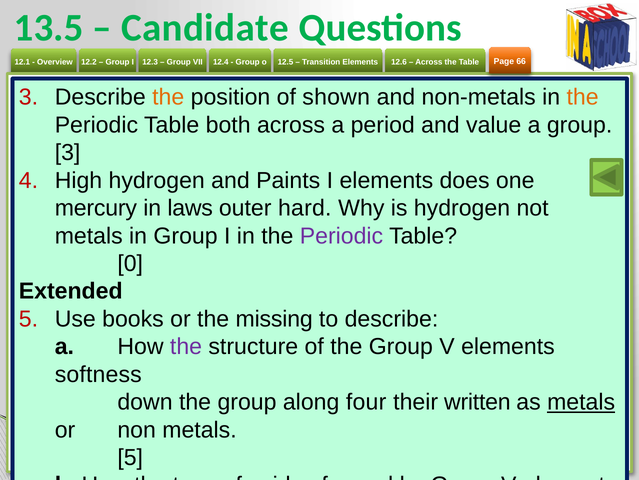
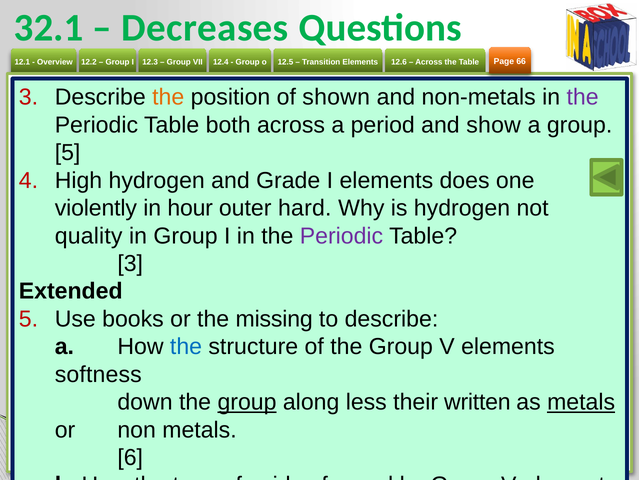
13.5: 13.5 -> 32.1
Candidate: Candidate -> Decreases
the at (583, 97) colour: orange -> purple
value: value -> show
3 at (68, 153): 3 -> 5
Paints: Paints -> Grade
mercury: mercury -> violently
laws: laws -> hour
metals at (89, 236): metals -> quality
0 at (130, 263): 0 -> 3
the at (186, 346) colour: purple -> blue
group at (247, 402) underline: none -> present
four: four -> less
5 at (130, 457): 5 -> 6
